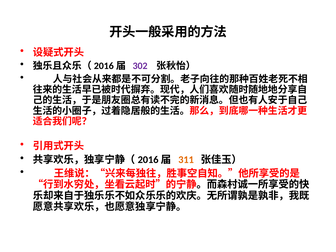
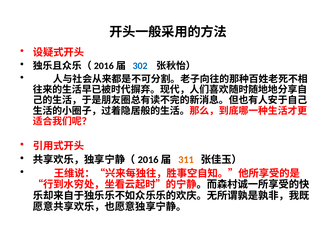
302 colour: purple -> blue
